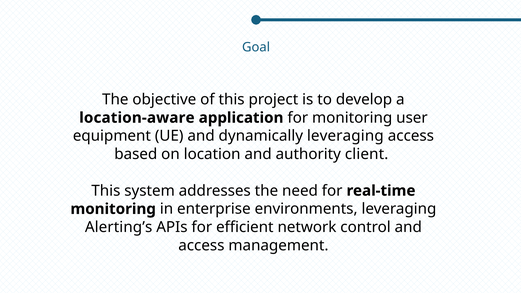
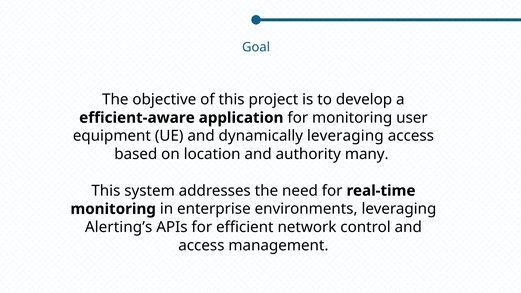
location-aware: location-aware -> efficient-aware
client: client -> many
